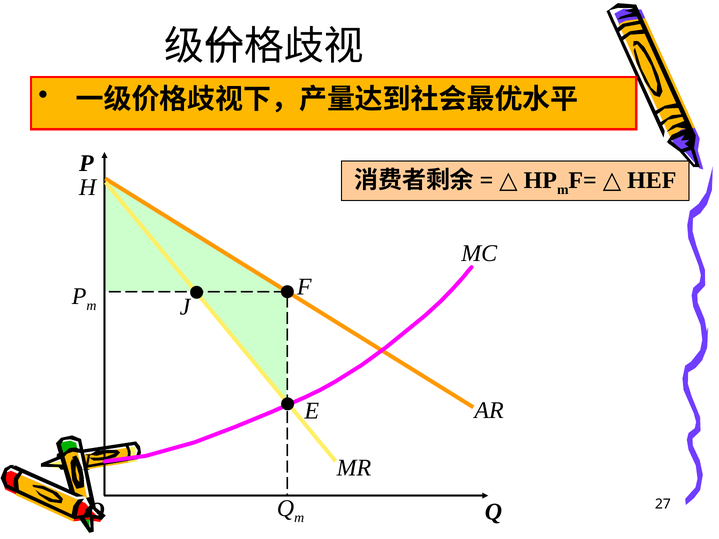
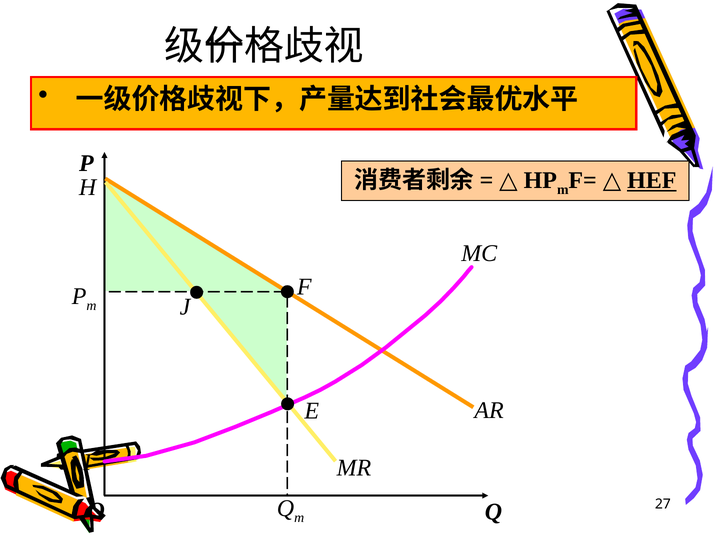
HEF underline: none -> present
